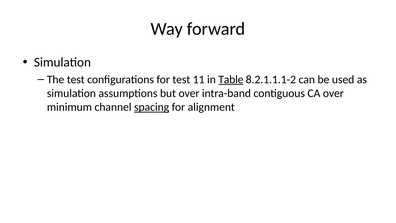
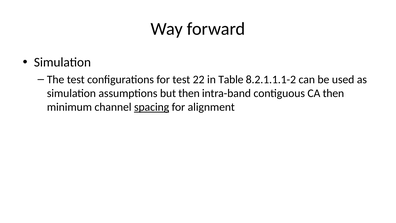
11: 11 -> 22
Table underline: present -> none
but over: over -> then
CA over: over -> then
